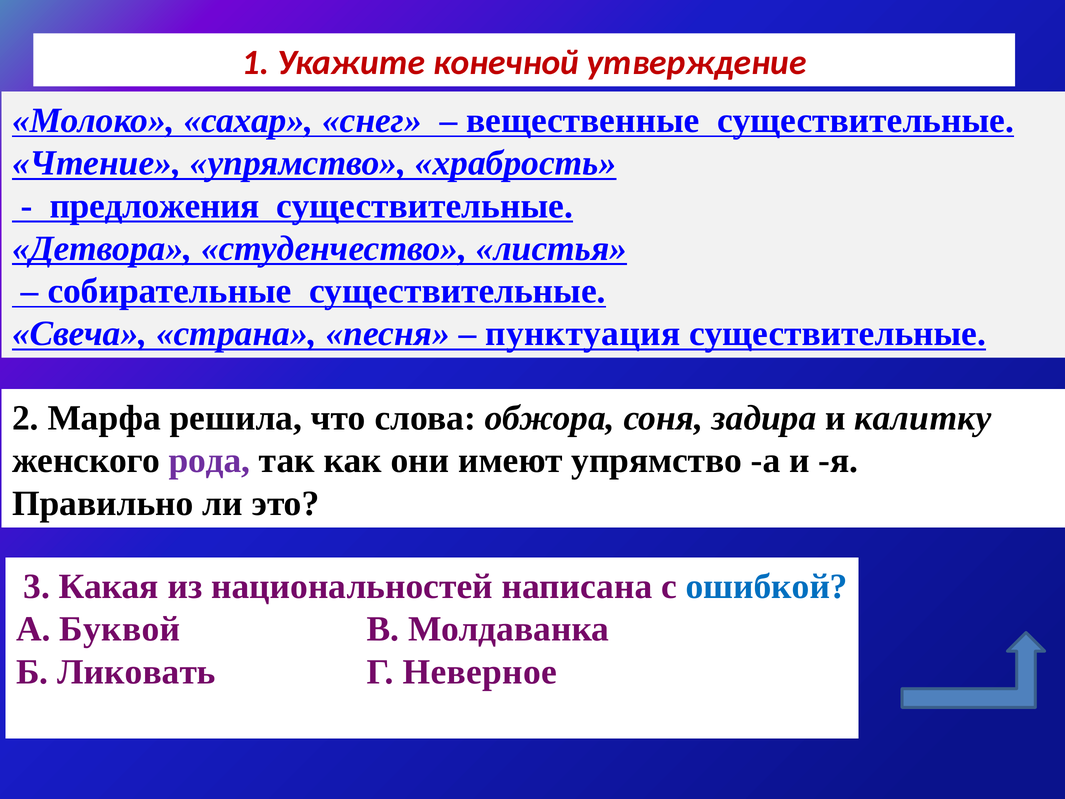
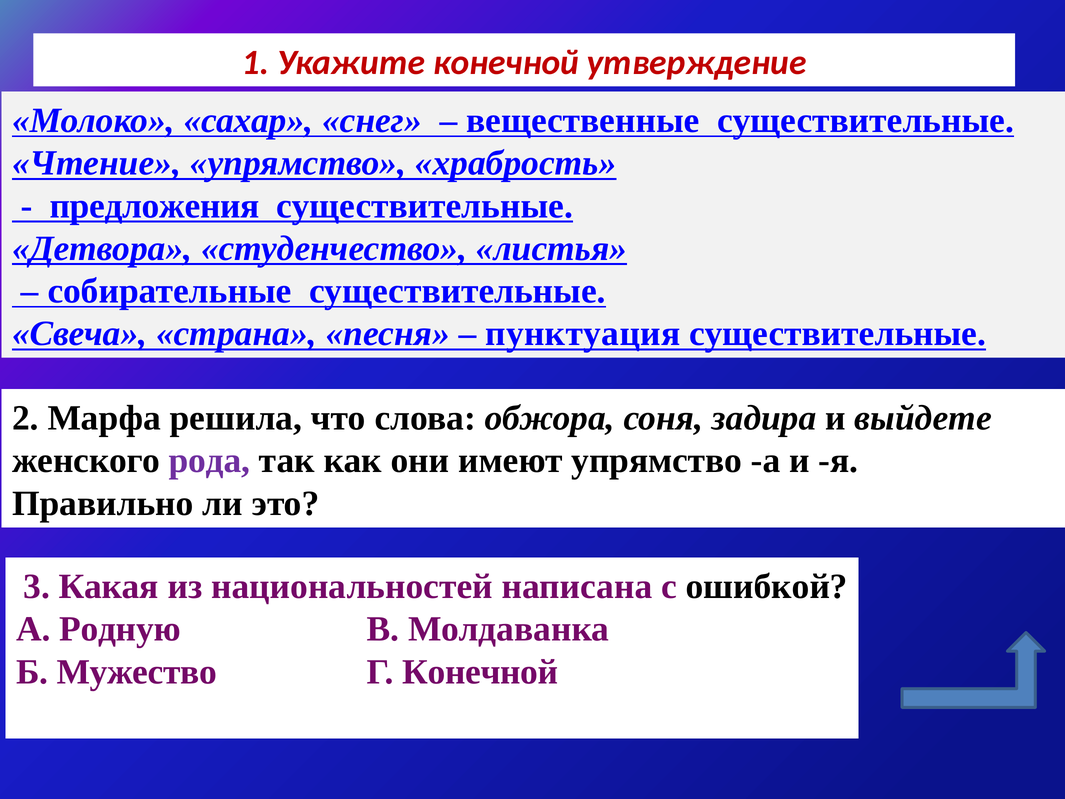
калитку: калитку -> выйдете
ошибкой colour: blue -> black
Буквой: Буквой -> Родную
Ликовать: Ликовать -> Мужество
Г Неверное: Неверное -> Конечной
